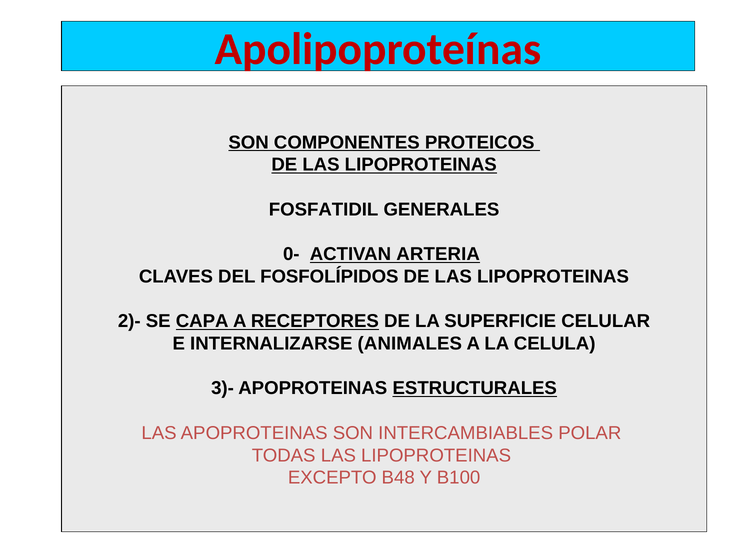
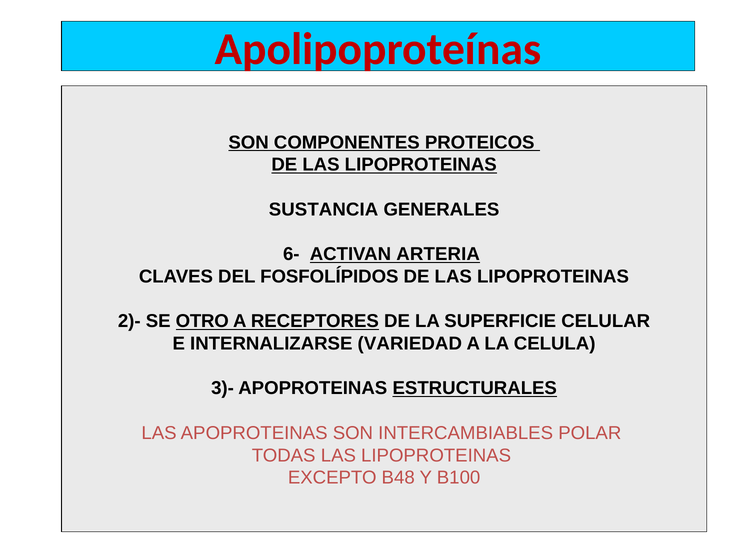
FOSFATIDIL: FOSFATIDIL -> SUSTANCIA
0-: 0- -> 6-
CAPA: CAPA -> OTRO
ANIMALES: ANIMALES -> VARIEDAD
